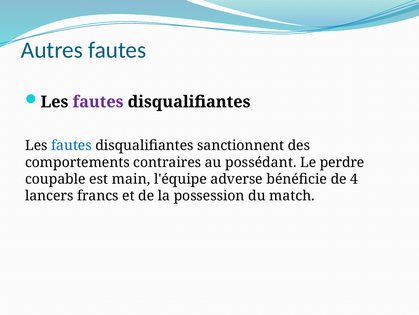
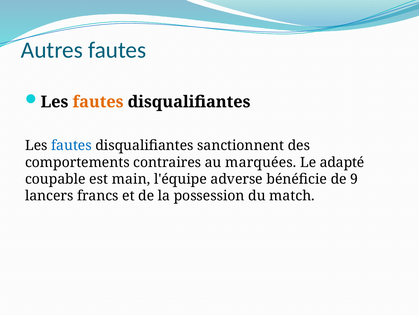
fautes at (98, 102) colour: purple -> orange
possédant: possédant -> marquées
perdre: perdre -> adapté
4: 4 -> 9
